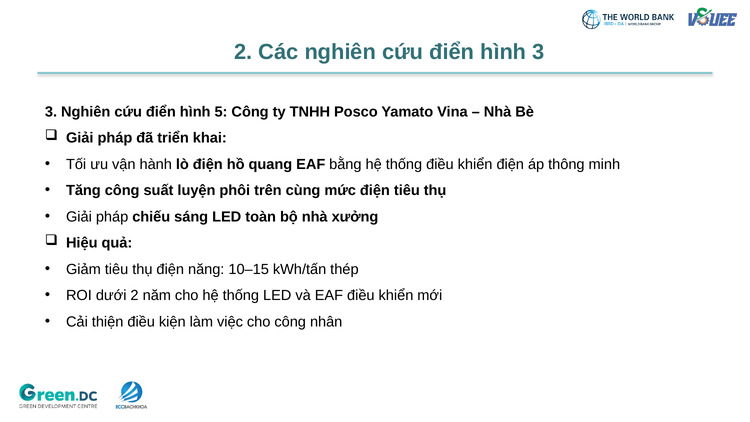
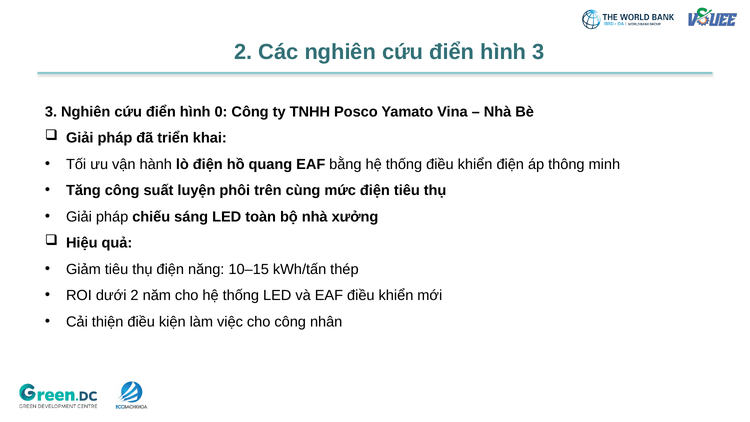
5: 5 -> 0
